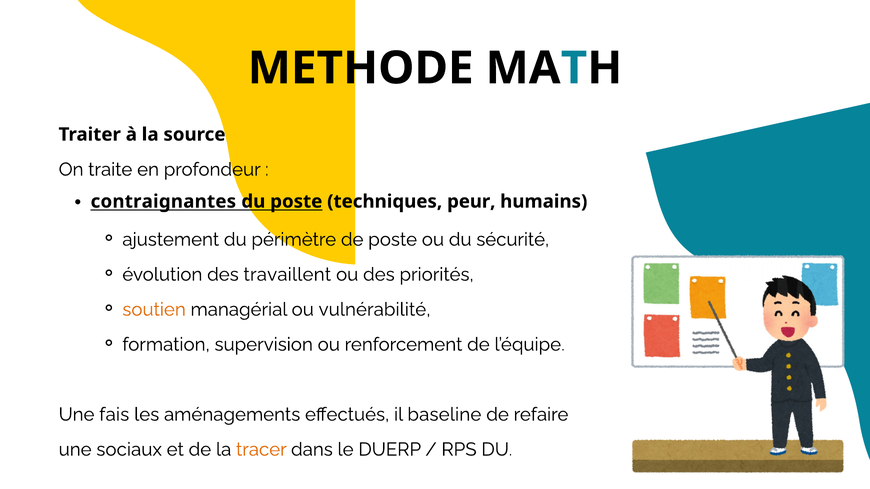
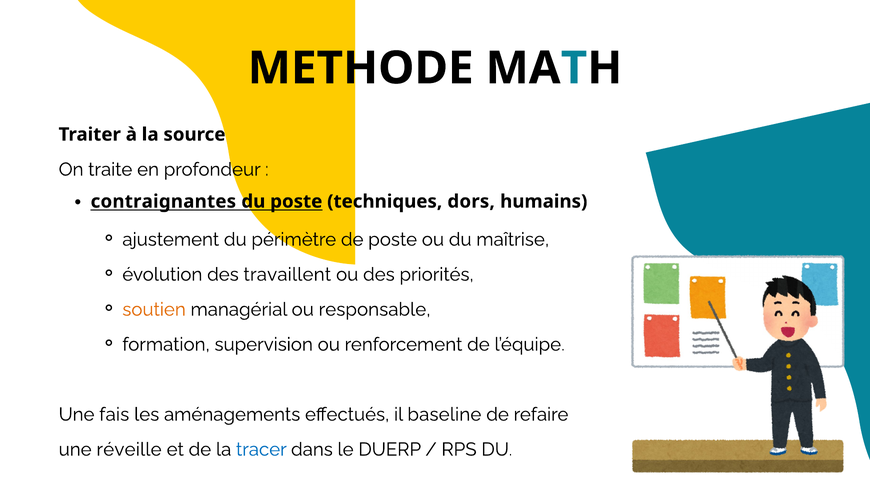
peur: peur -> dors
sécurité: sécurité -> maîtrise
vulnérabilité: vulnérabilité -> responsable
sociaux: sociaux -> réveille
tracer colour: orange -> blue
